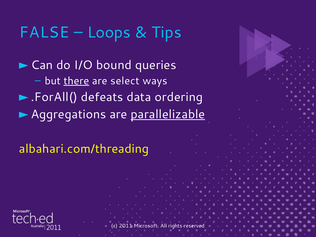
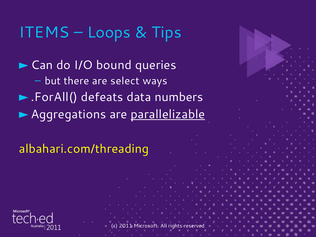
FALSE: FALSE -> ITEMS
there underline: present -> none
ordering: ordering -> numbers
